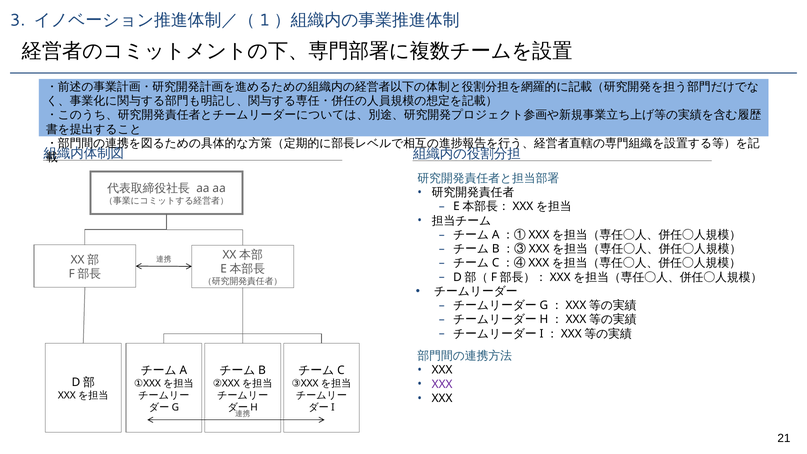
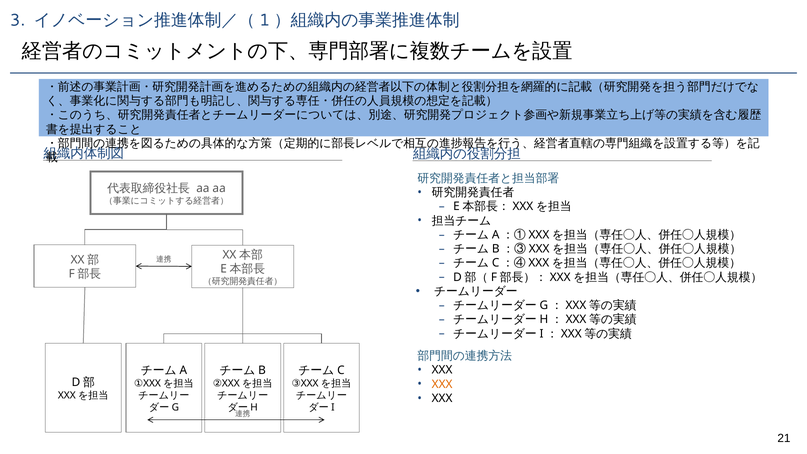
XXX at (442, 384) colour: purple -> orange
